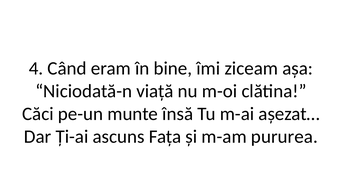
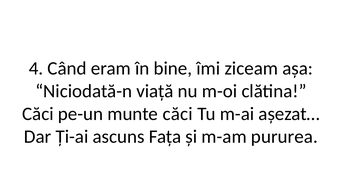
munte însă: însă -> căci
